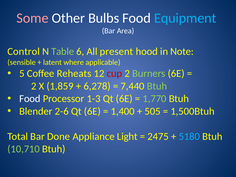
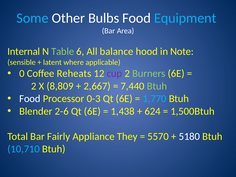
Some colour: pink -> light blue
Control: Control -> Internal
present: present -> balance
5: 5 -> 0
cup colour: red -> purple
1,859: 1,859 -> 8,809
6,278: 6,278 -> 2,667
1-3: 1-3 -> 0-3
1,770 colour: light green -> light blue
1,400: 1,400 -> 1,438
505: 505 -> 624
Done: Done -> Fairly
Light: Light -> They
2475: 2475 -> 5570
5180 colour: light blue -> white
10,710 colour: light green -> light blue
